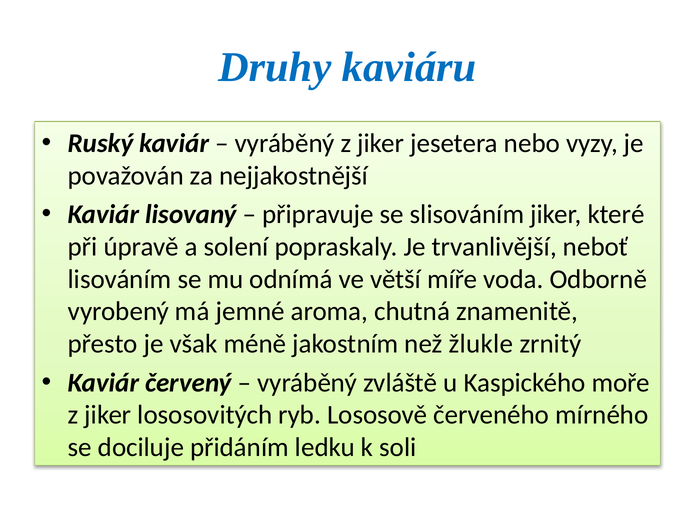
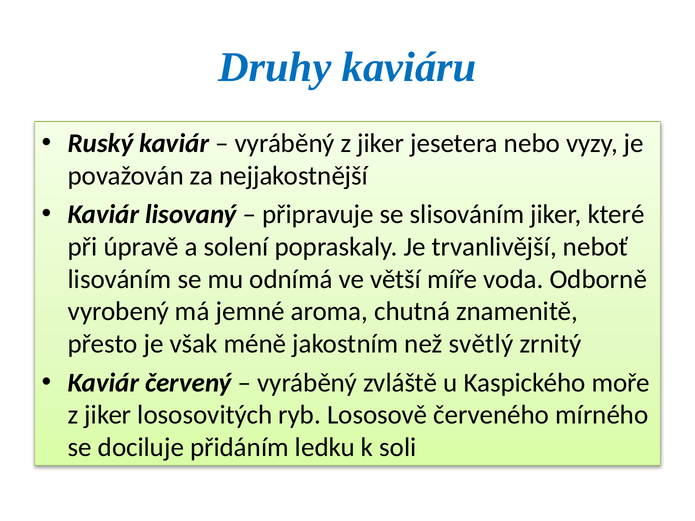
žlukle: žlukle -> světlý
